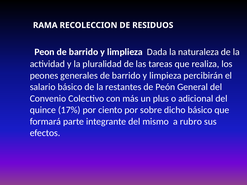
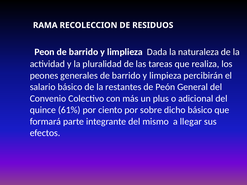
17%: 17% -> 61%
rubro: rubro -> llegar
